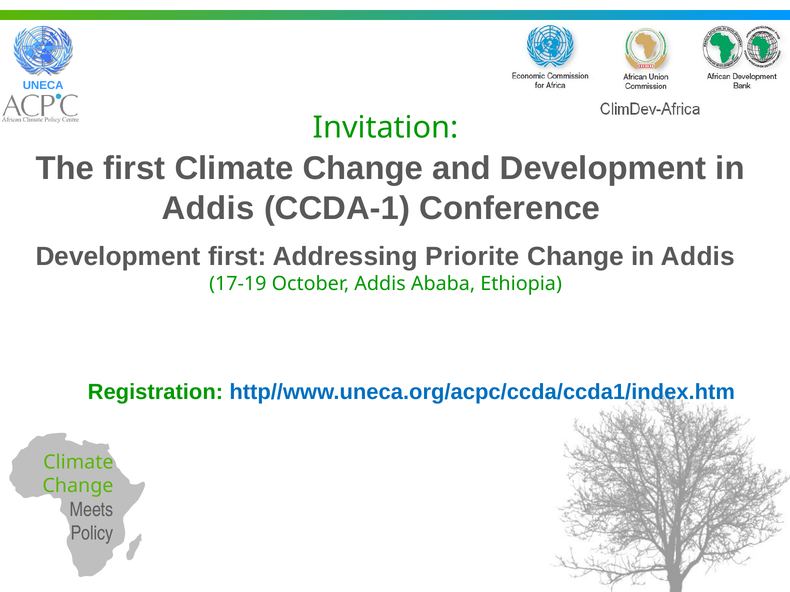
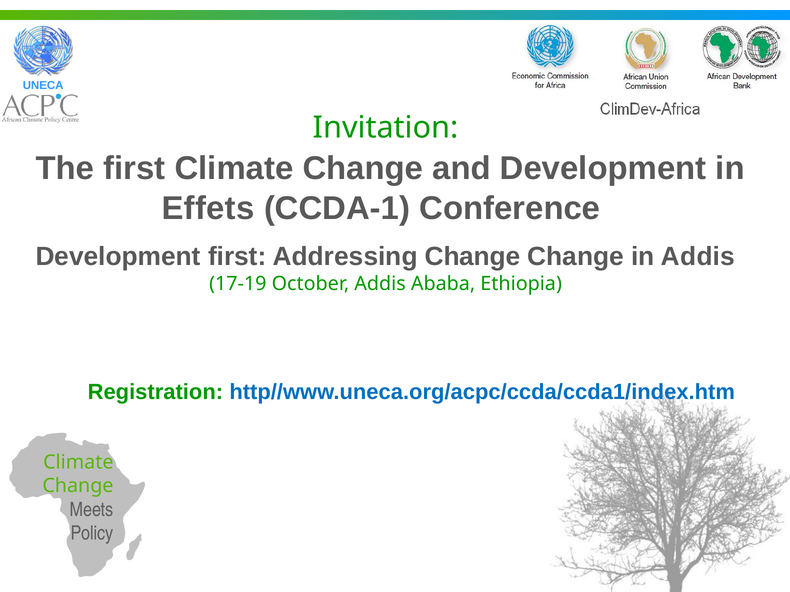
Addis at (208, 208): Addis -> Effets
Addressing Priorite: Priorite -> Change
